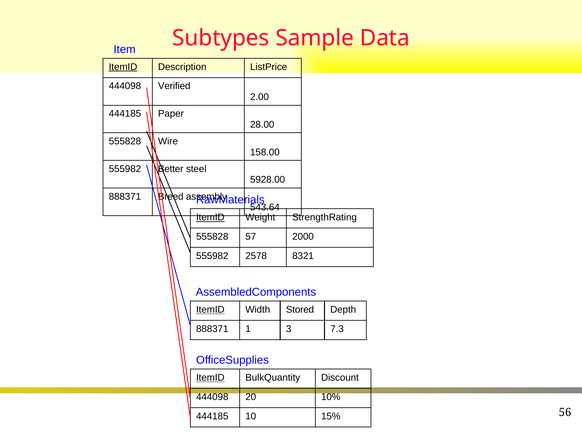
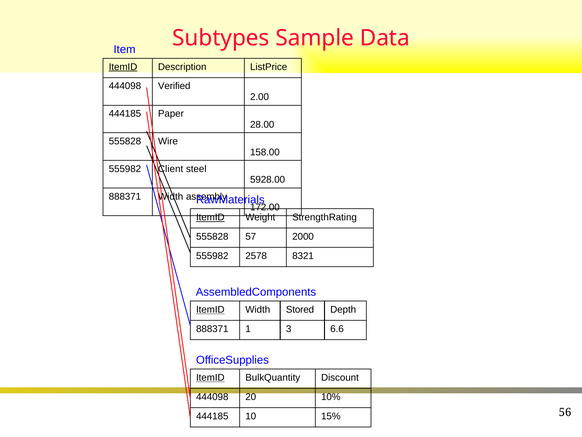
Better: Better -> Client
888371 Breed: Breed -> Width
543.64: 543.64 -> 172.00
7.3: 7.3 -> 6.6
